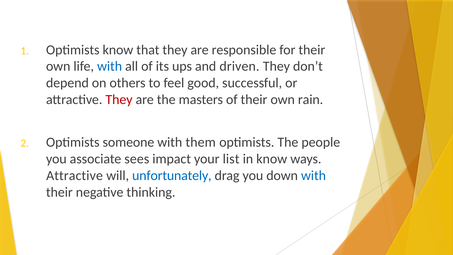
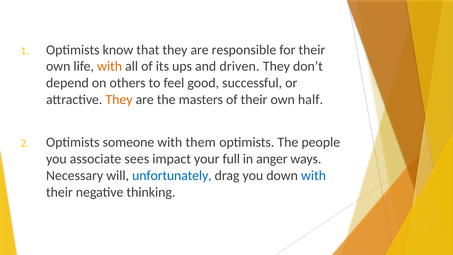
with at (110, 66) colour: blue -> orange
They at (119, 100) colour: red -> orange
rain: rain -> half
list: list -> full
in know: know -> anger
Attractive at (75, 175): Attractive -> Necessary
